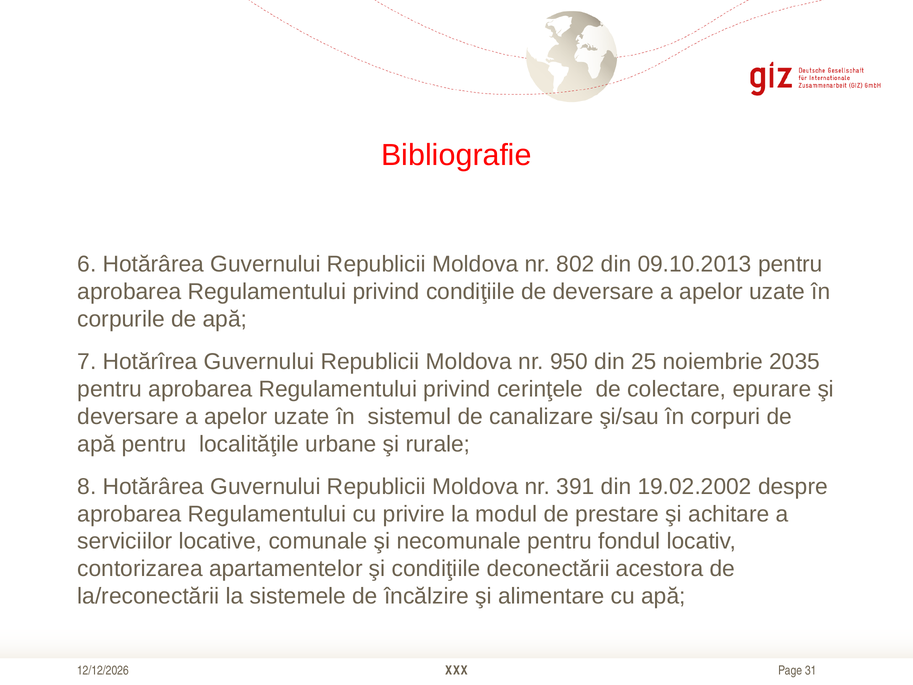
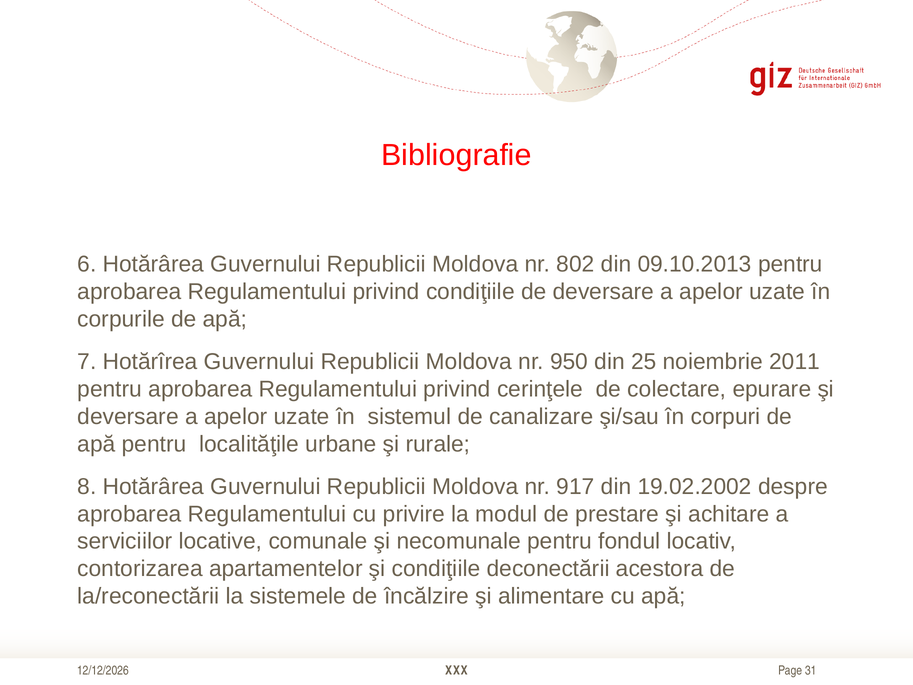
2035: 2035 -> 2011
391: 391 -> 917
